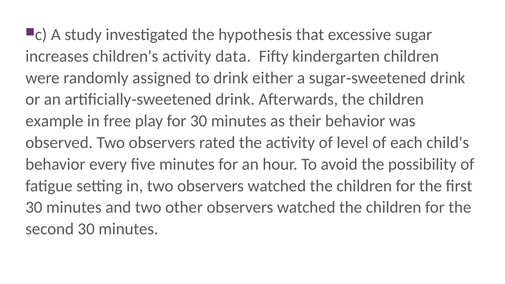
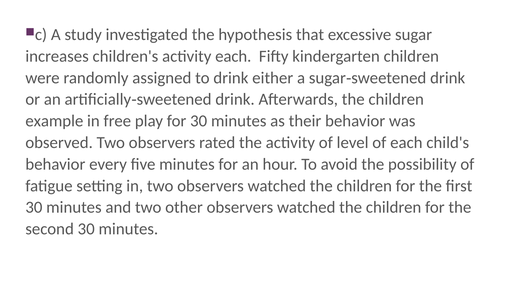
activity data: data -> each
